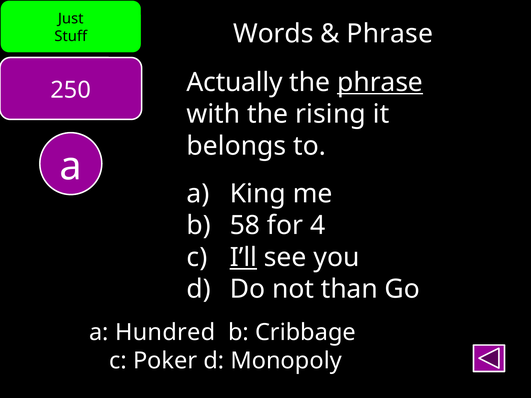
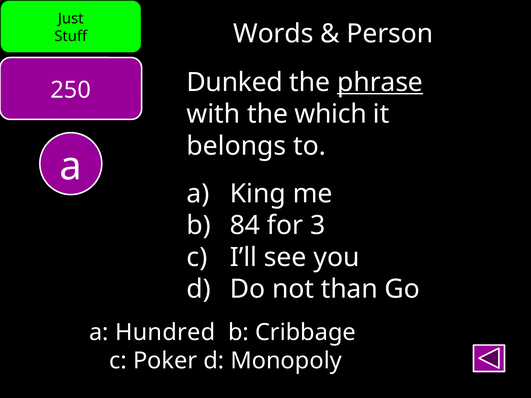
Phrase at (390, 34): Phrase -> Person
Actually: Actually -> Dunked
rising: rising -> which
58: 58 -> 84
4: 4 -> 3
I’ll underline: present -> none
